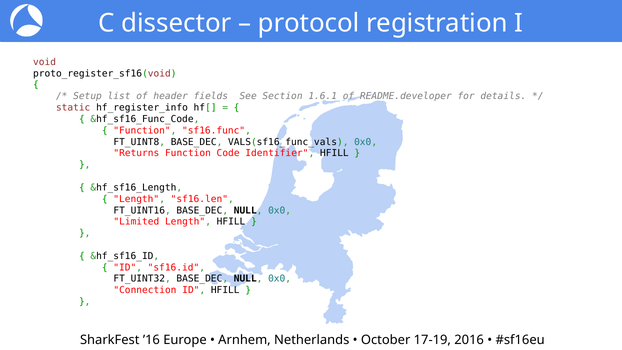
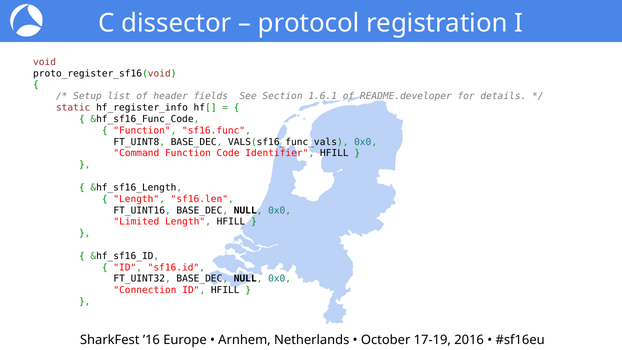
Returns: Returns -> Command
